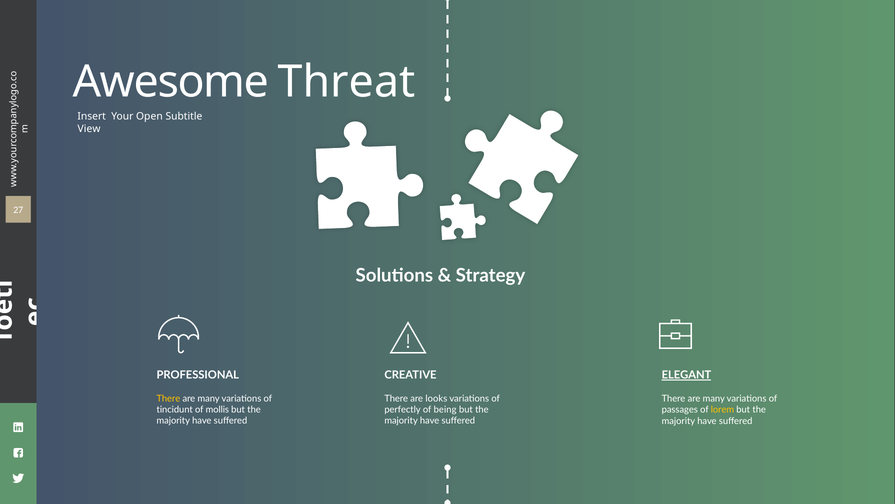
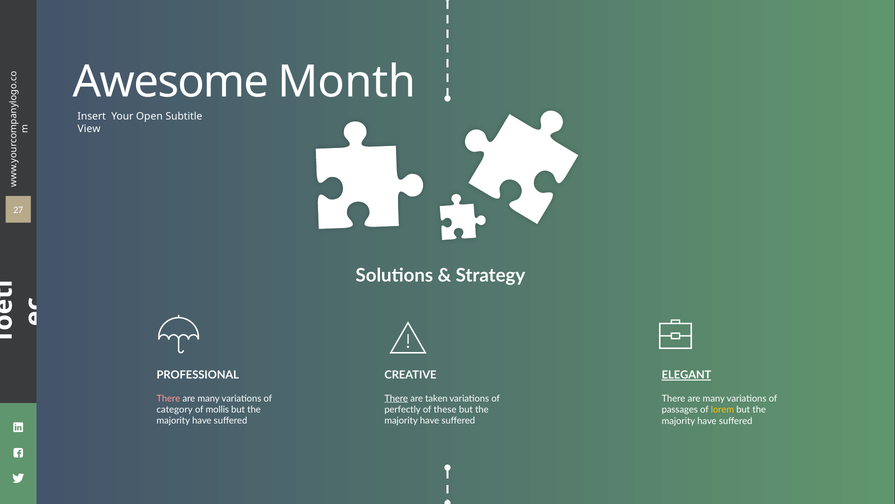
Threat: Threat -> Month
There at (168, 398) colour: yellow -> pink
There at (396, 398) underline: none -> present
looks: looks -> taken
tincidunt: tincidunt -> category
being: being -> these
